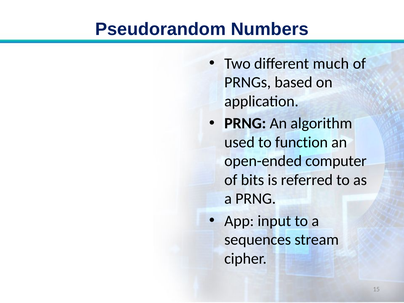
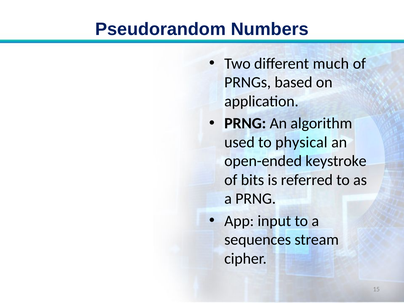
function: function -> physical
computer: computer -> keystroke
